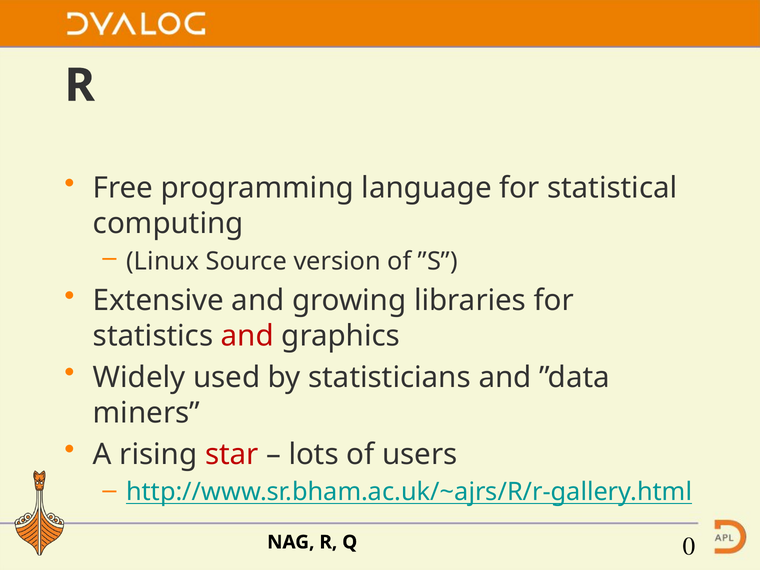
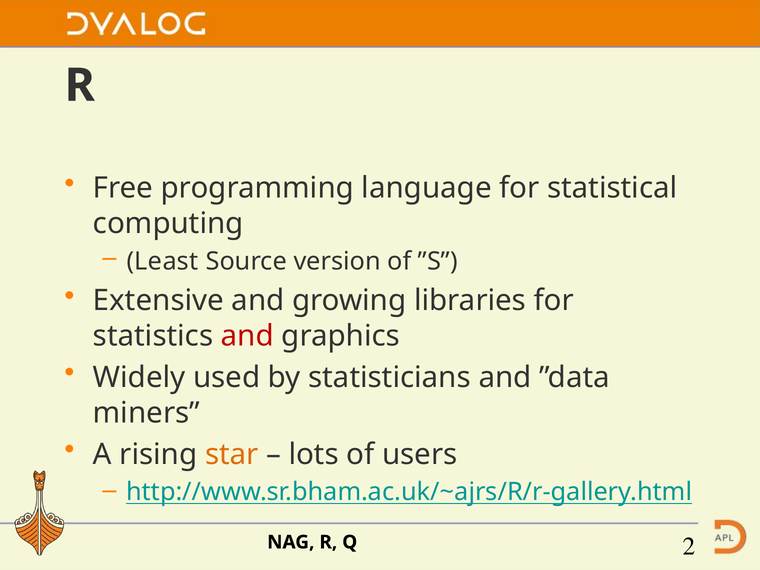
Linux: Linux -> Least
star colour: red -> orange
0: 0 -> 2
